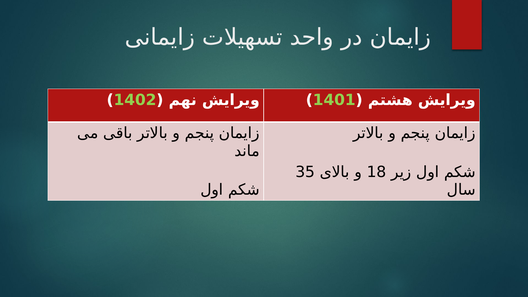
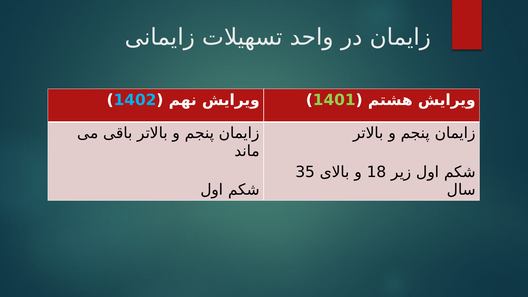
1402 colour: light green -> light blue
